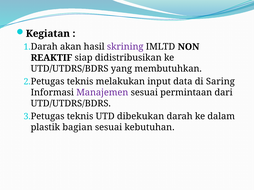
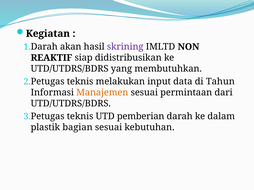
Saring: Saring -> Tahun
Manajemen colour: purple -> orange
dibekukan: dibekukan -> pemberian
